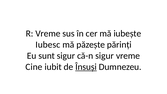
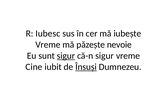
R Vreme: Vreme -> Iubesc
Iubesc at (48, 45): Iubesc -> Vreme
părinți: părinți -> nevoie
sigur at (66, 56) underline: none -> present
